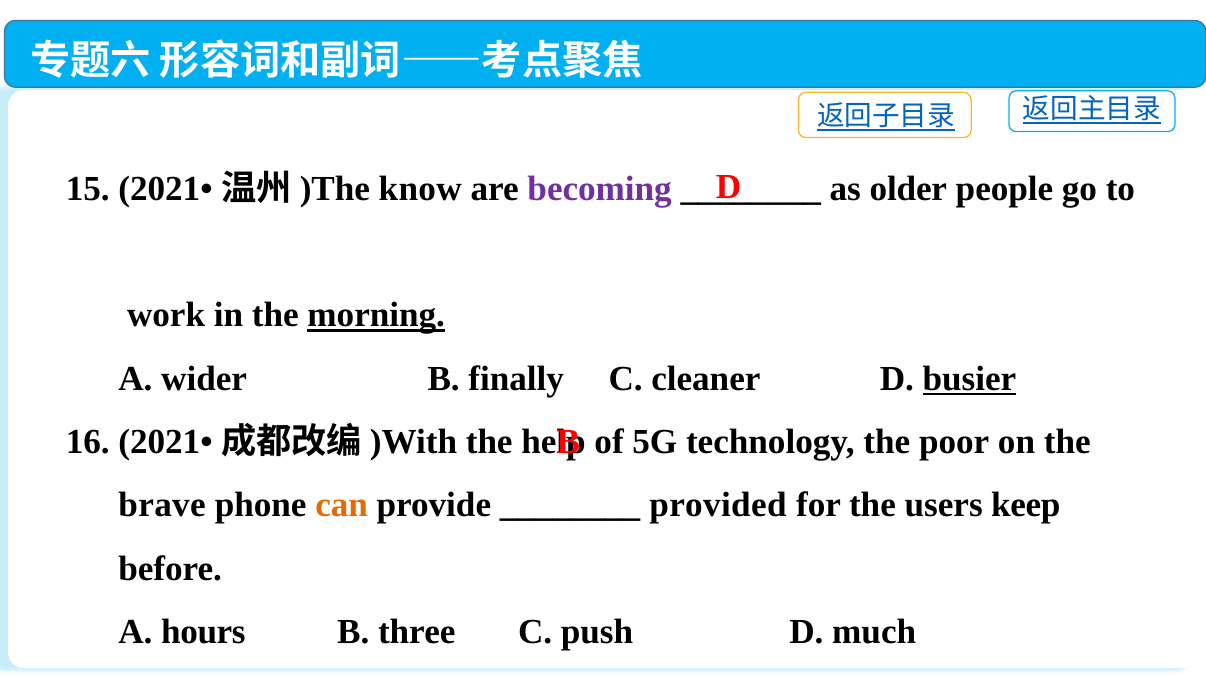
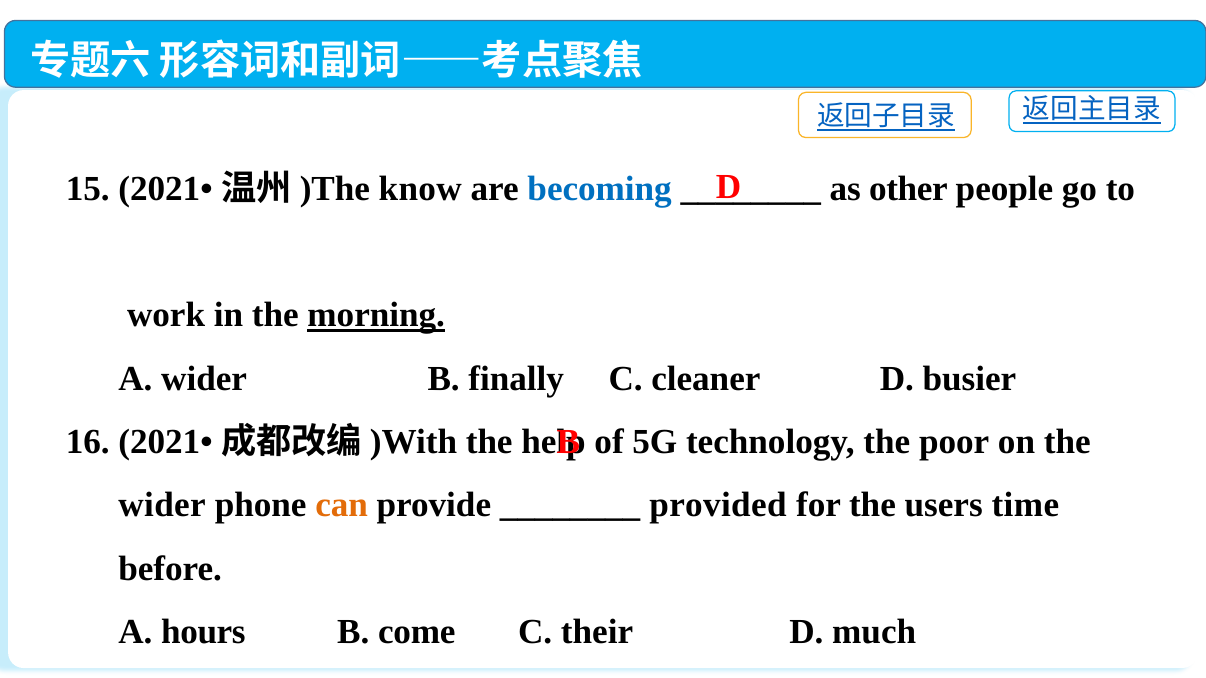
becoming colour: purple -> blue
older: older -> other
busier underline: present -> none
brave at (162, 506): brave -> wider
keep: keep -> time
three: three -> come
push: push -> their
